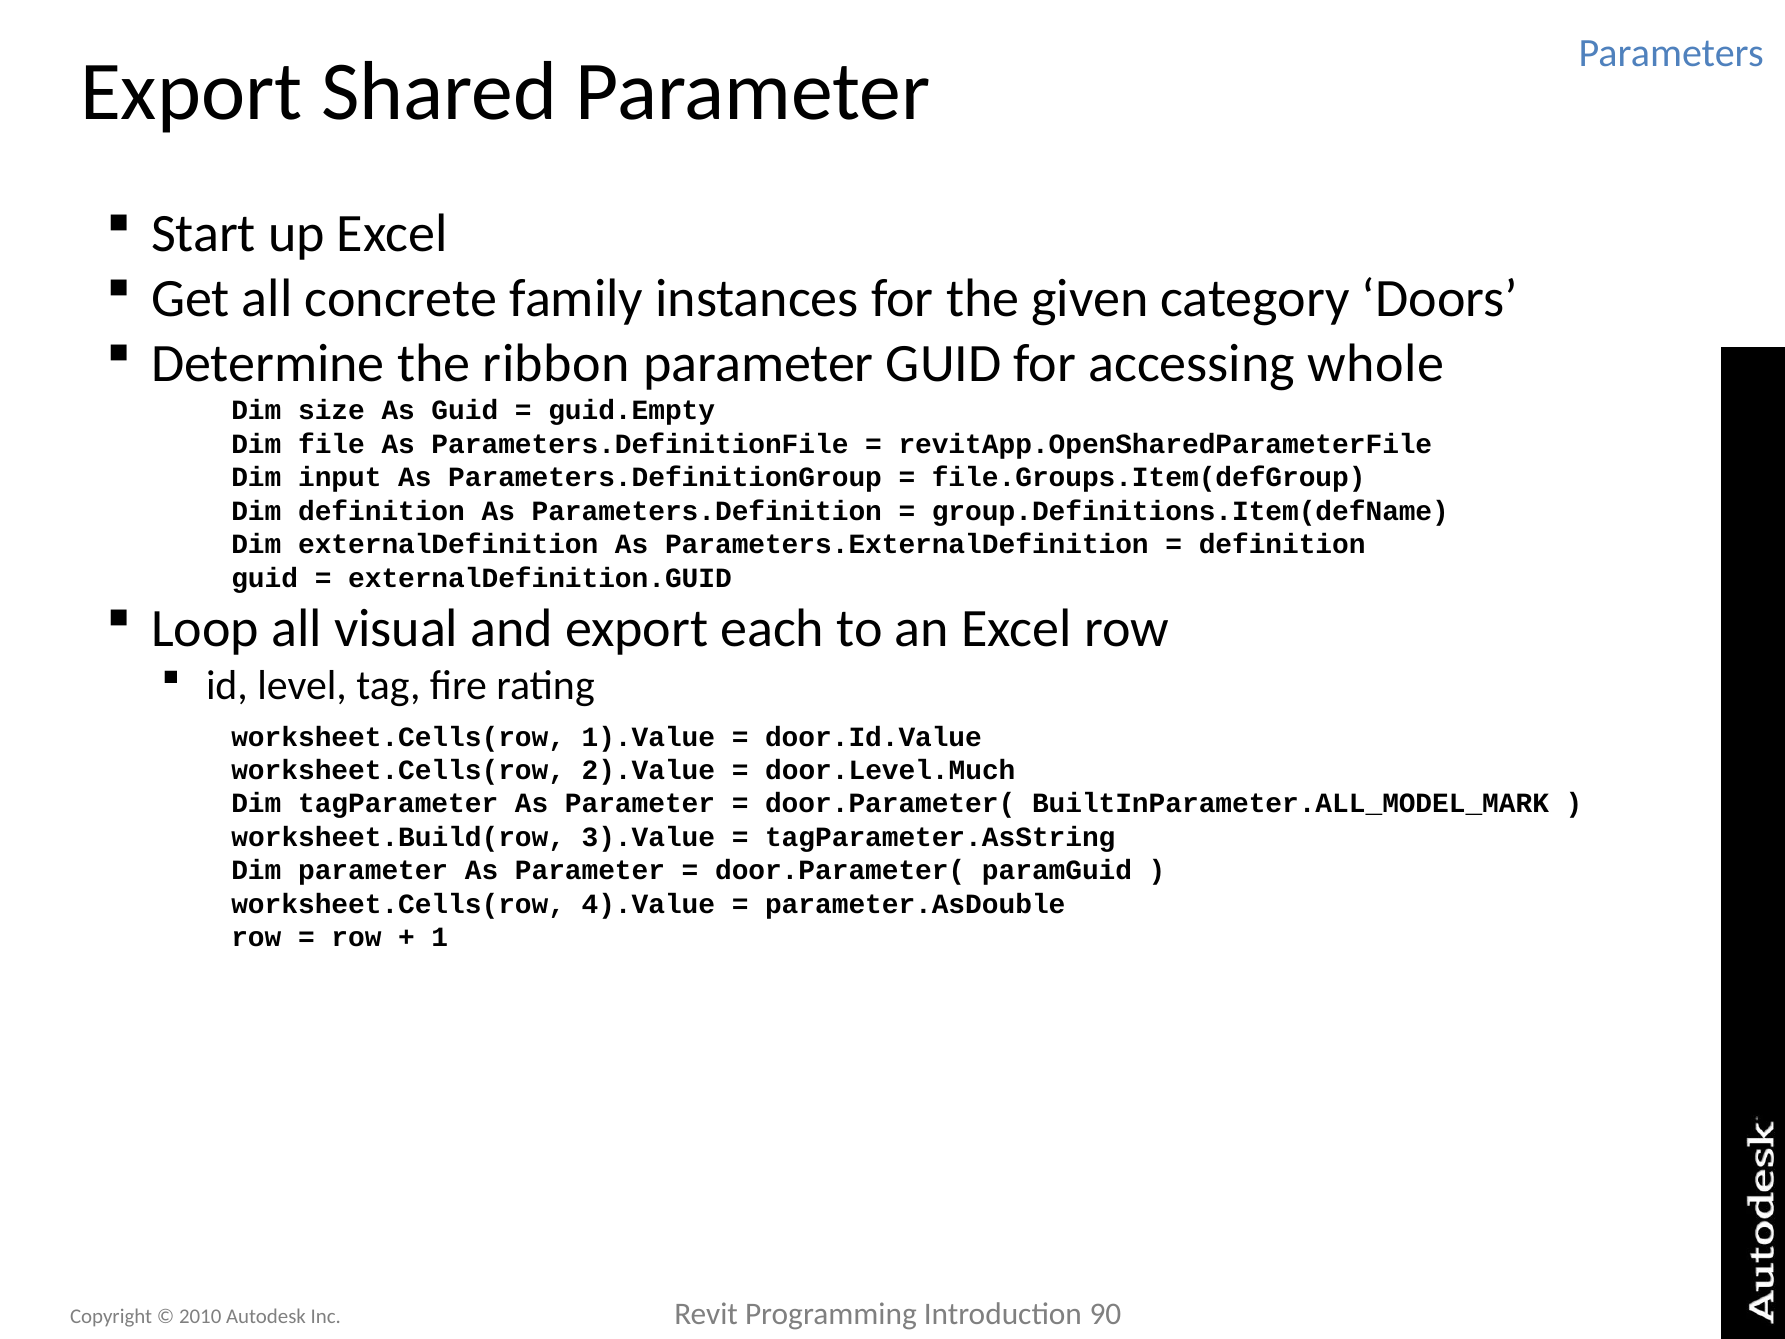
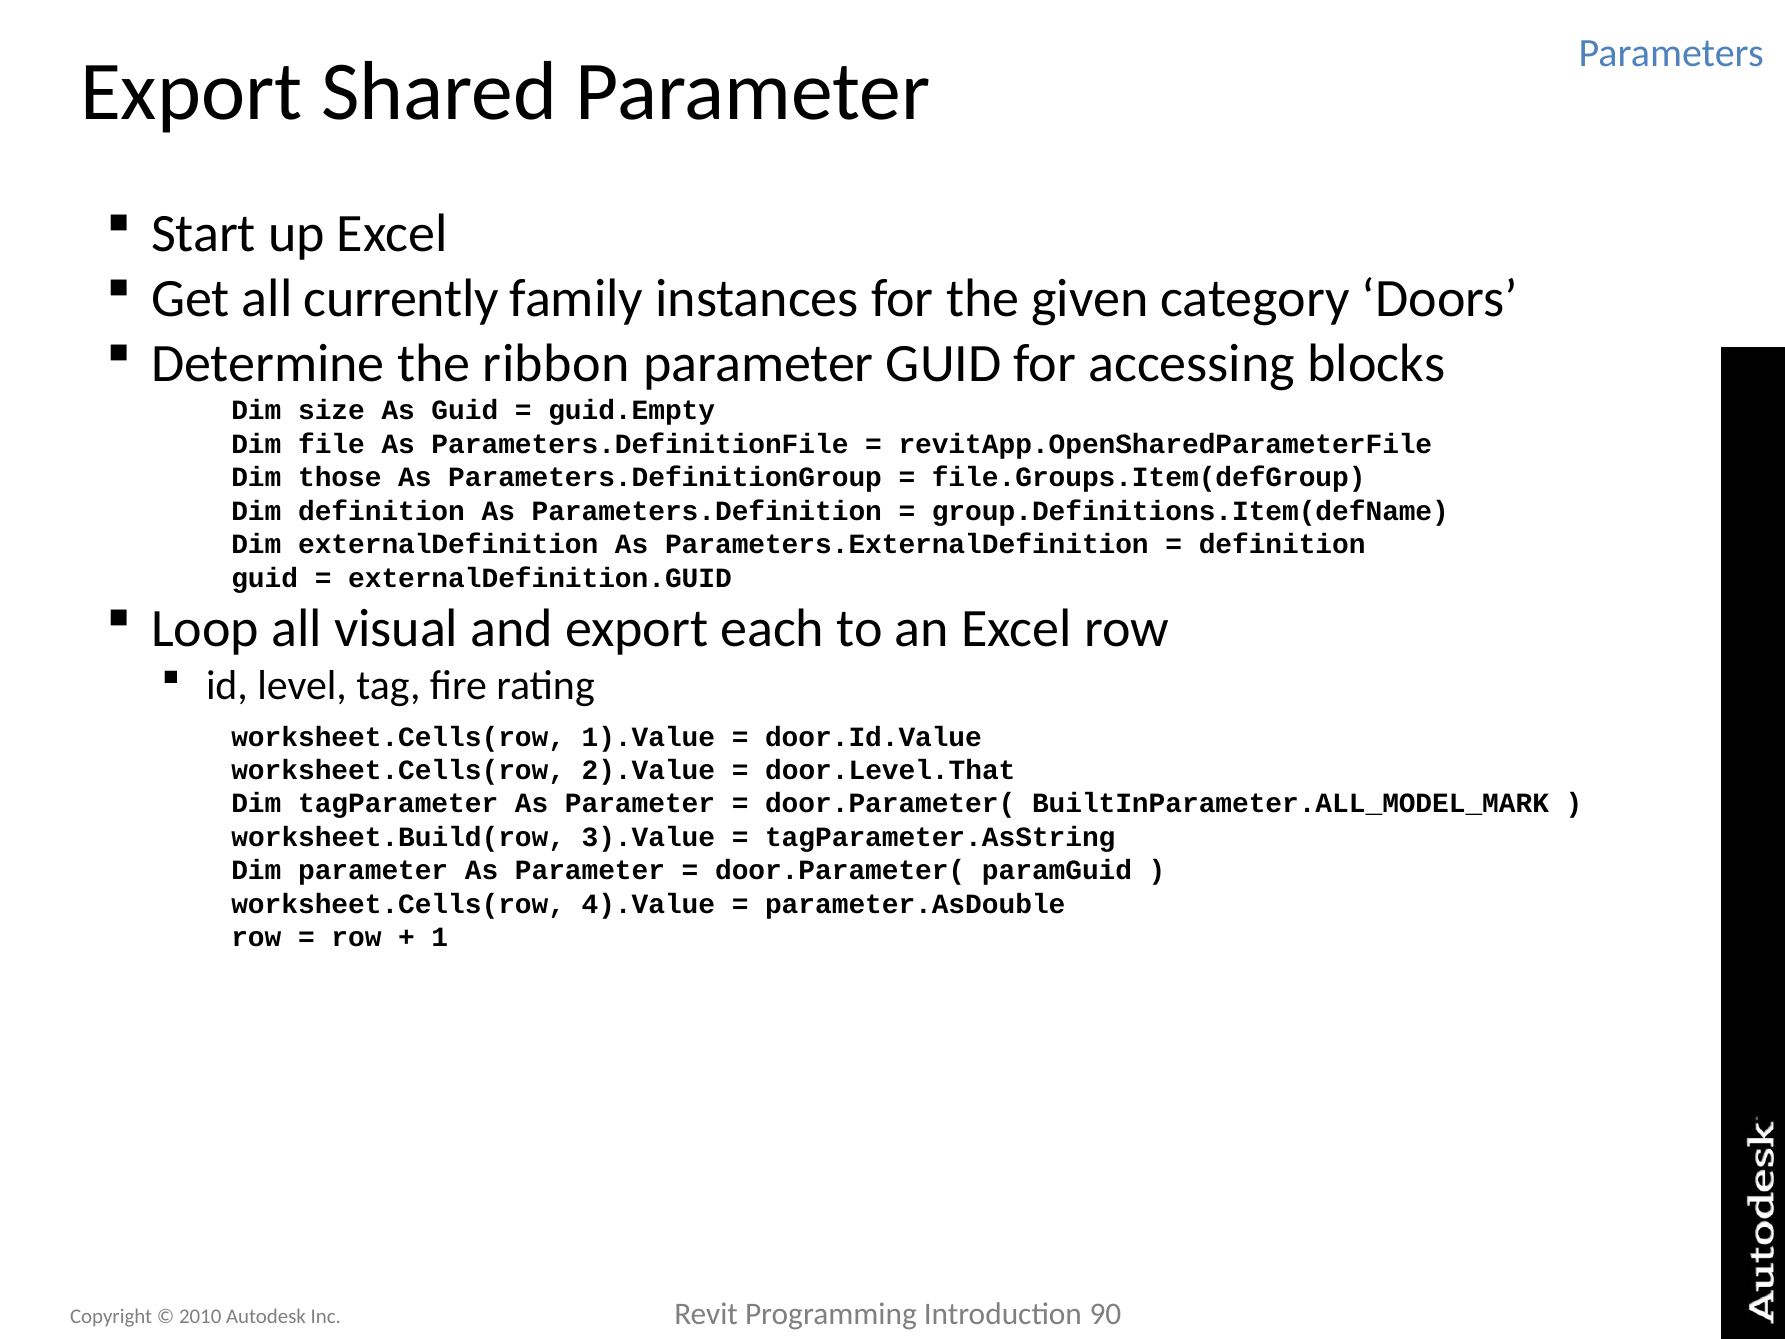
concrete: concrete -> currently
whole: whole -> blocks
input: input -> those
door.Level.Much: door.Level.Much -> door.Level.That
